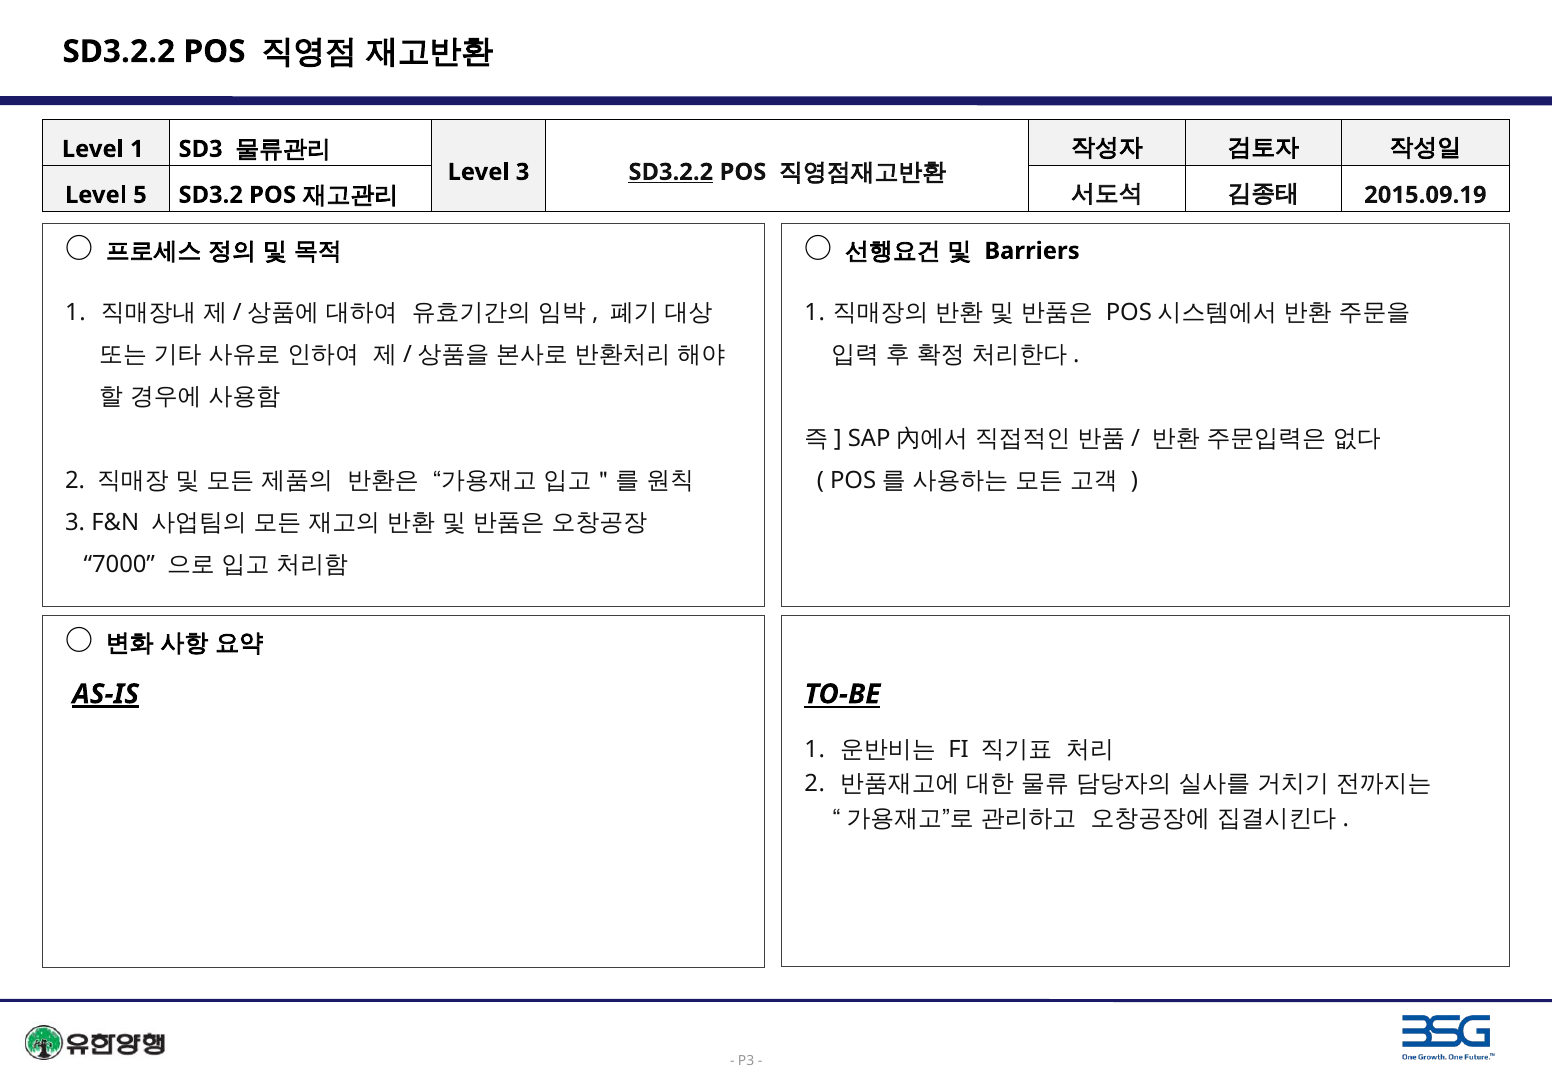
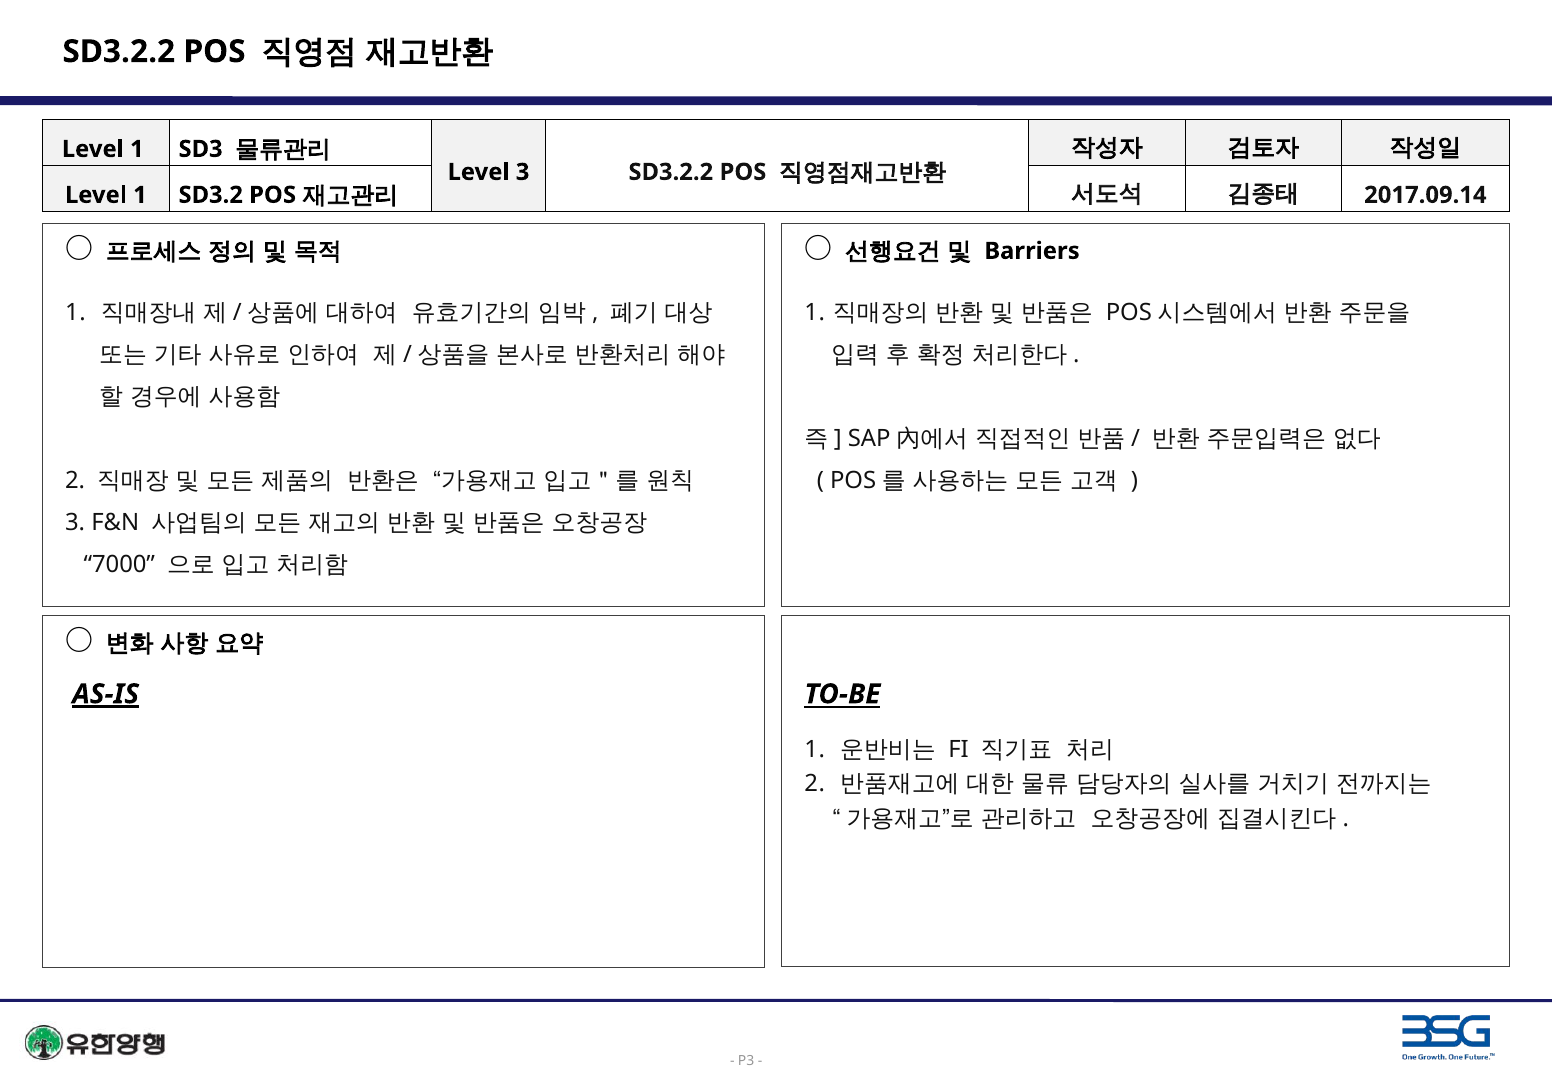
SD3.2.2 at (671, 172) underline: present -> none
5 at (140, 195): 5 -> 1
2015.09.19: 2015.09.19 -> 2017.09.14
